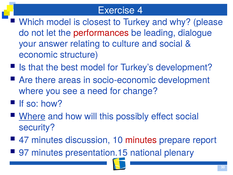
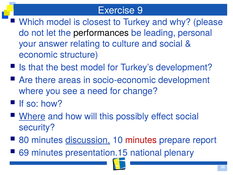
4: 4 -> 9
performances colour: red -> black
dialogue: dialogue -> personal
47: 47 -> 80
discussion underline: none -> present
97: 97 -> 69
